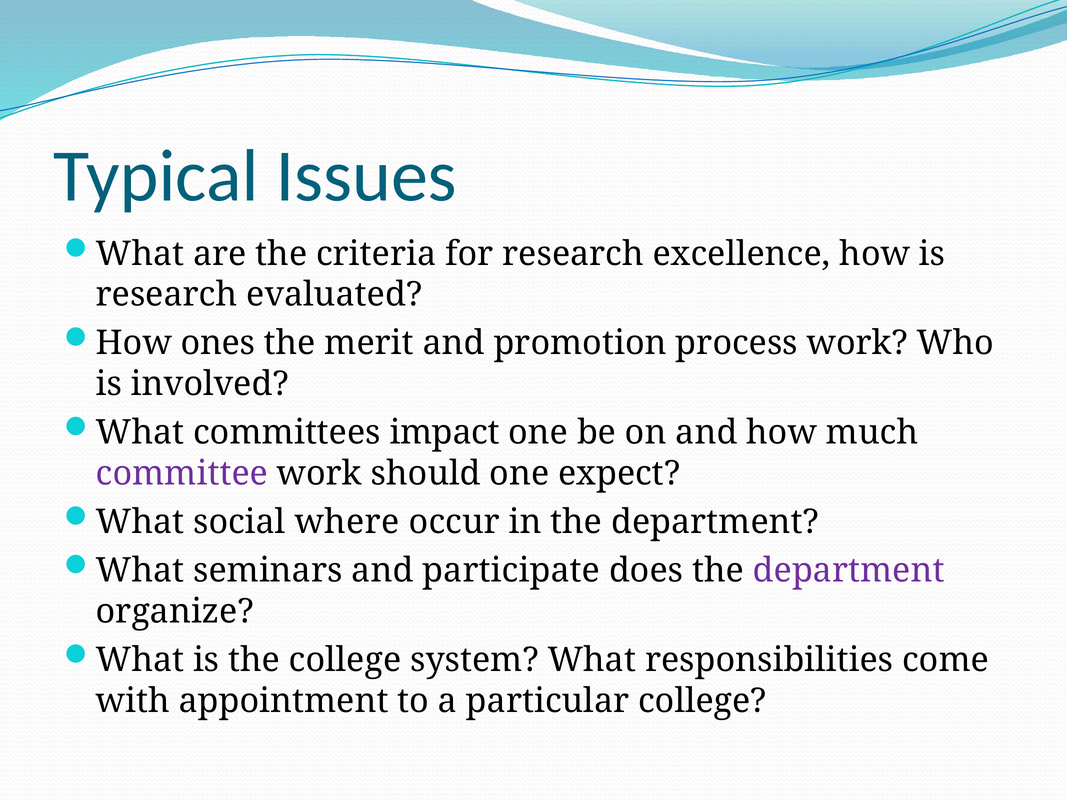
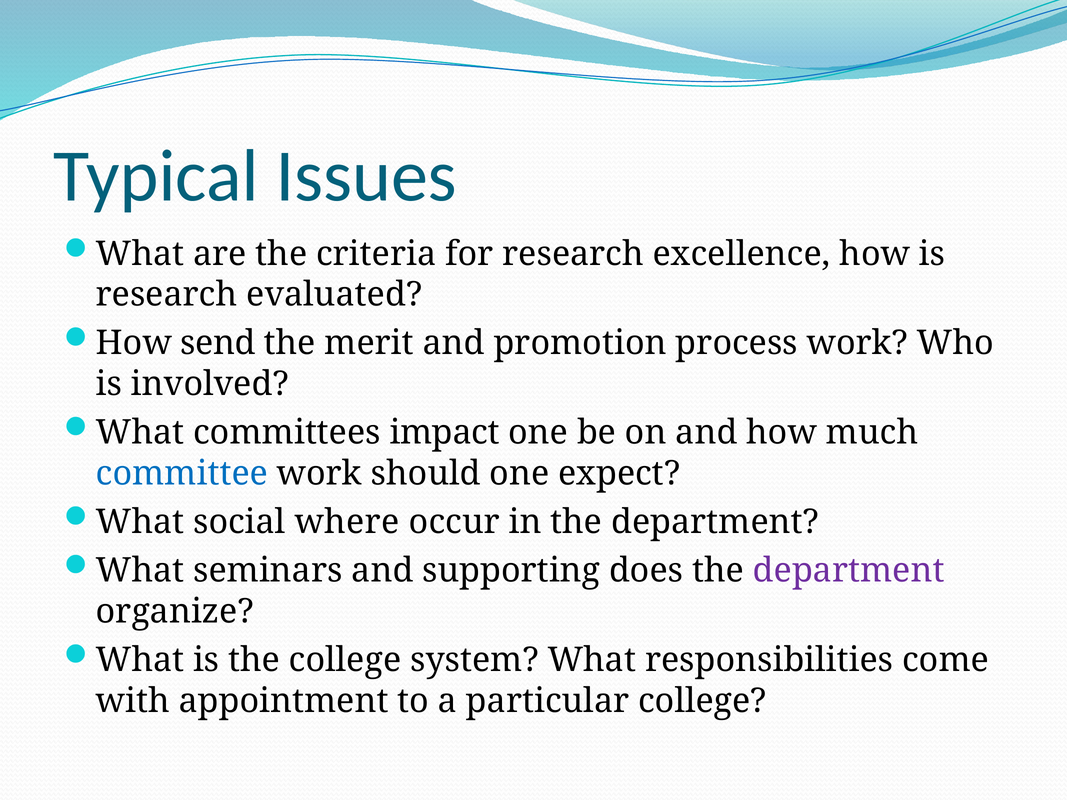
ones: ones -> send
committee colour: purple -> blue
participate: participate -> supporting
